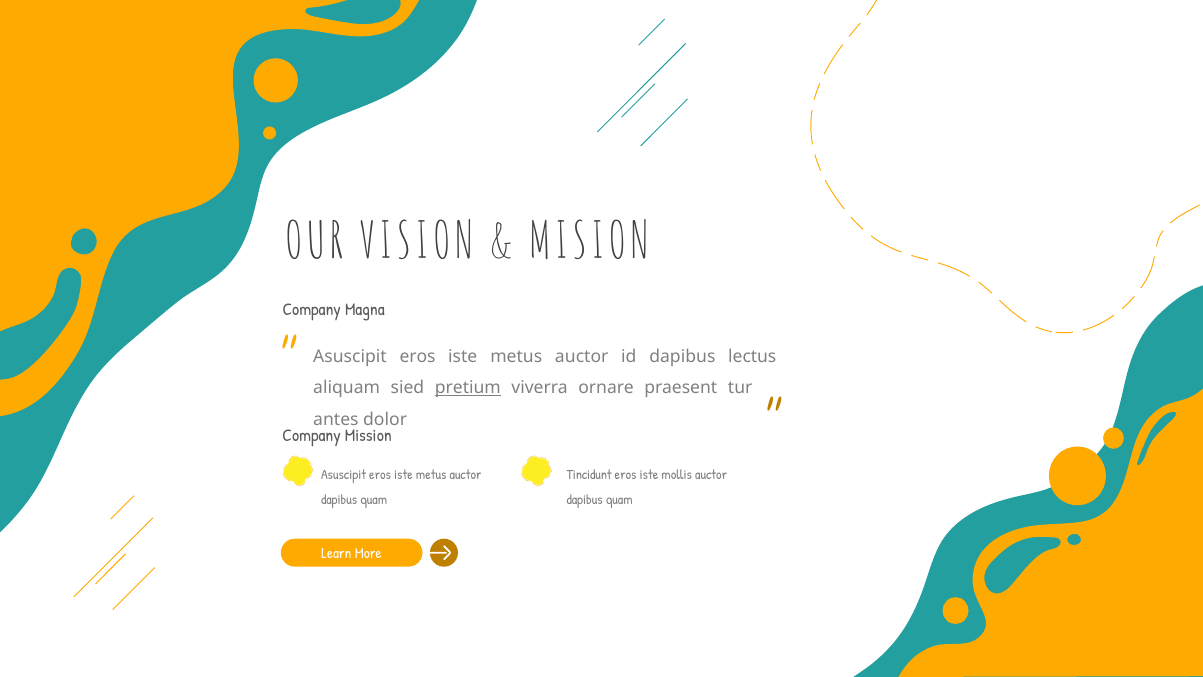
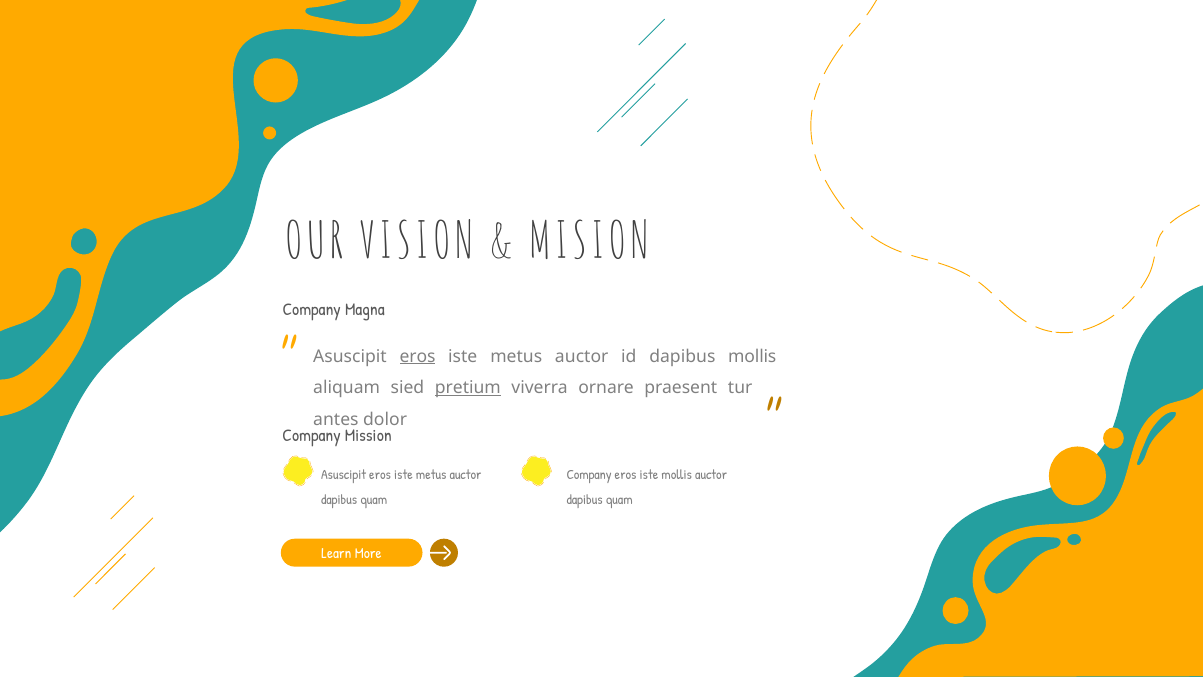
eros at (418, 356) underline: none -> present
dapibus lectus: lectus -> mollis
Tincidunt at (589, 474): Tincidunt -> Company
